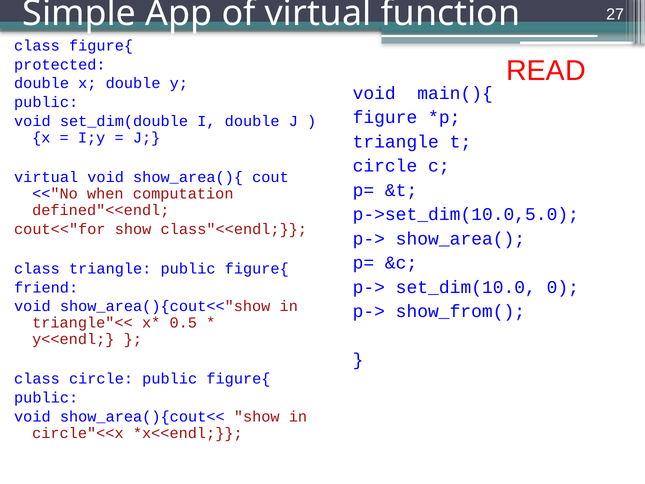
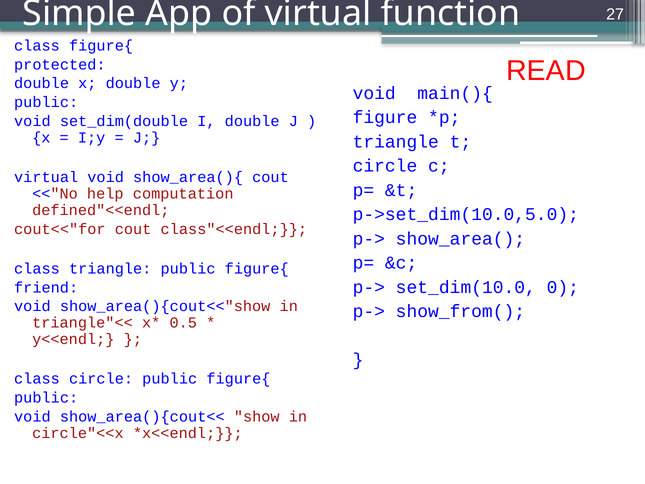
when: when -> help
cout<<"for show: show -> cout
